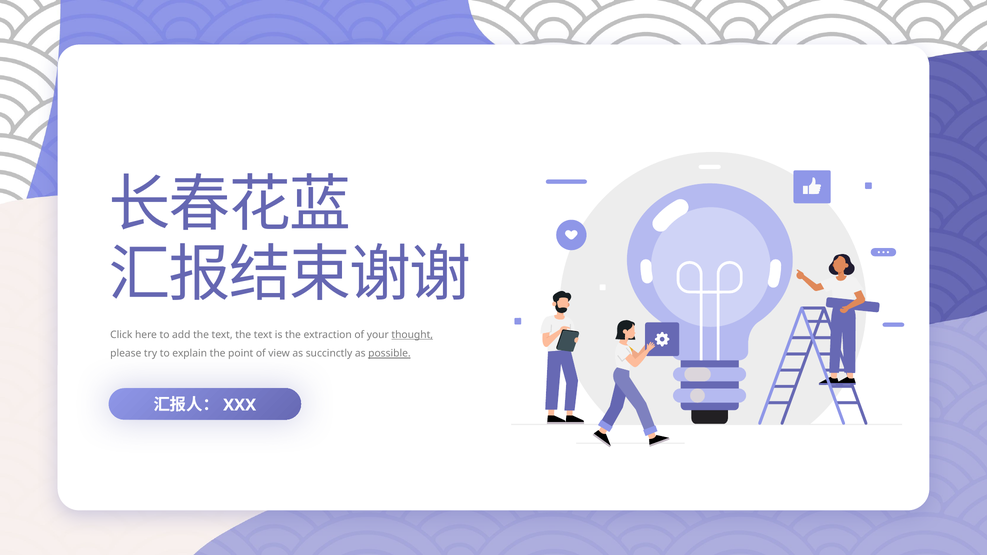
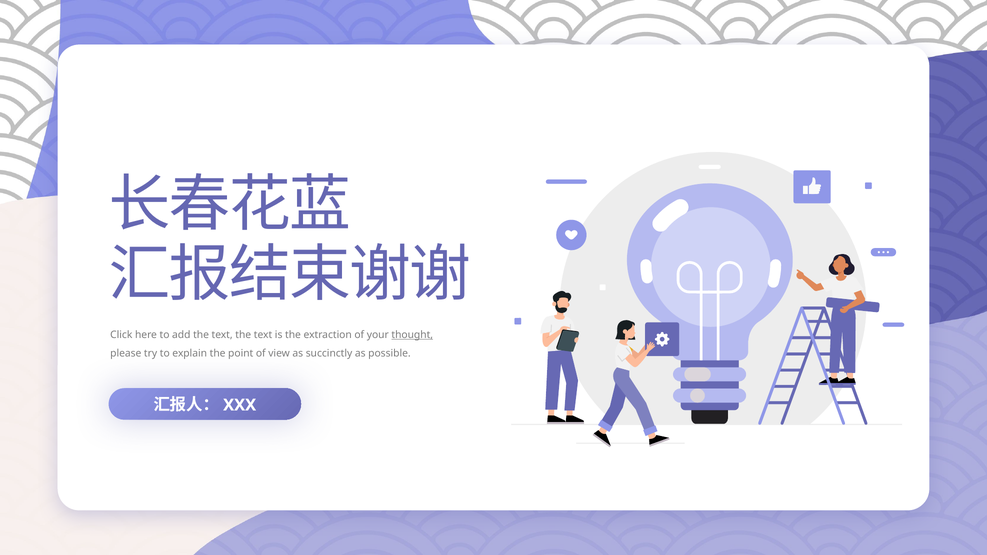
possible underline: present -> none
